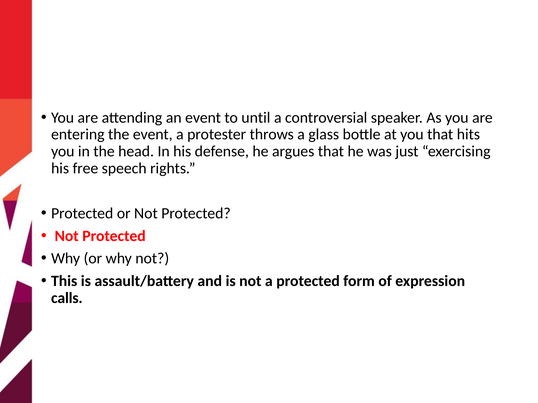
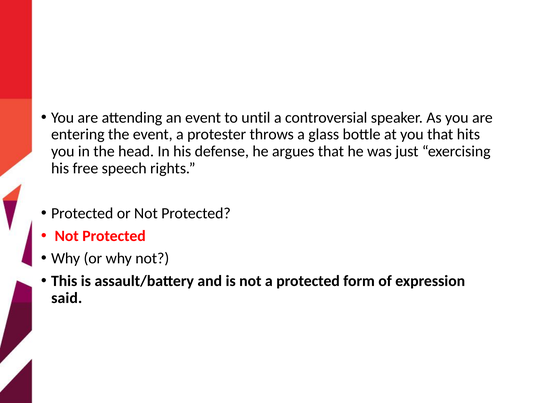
calls: calls -> said
